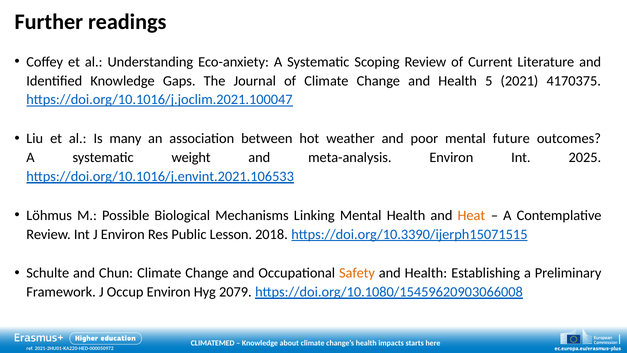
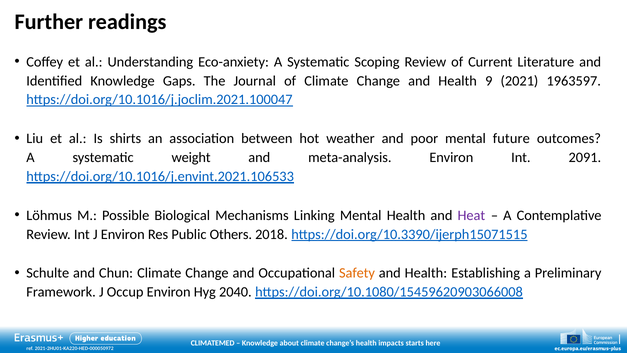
5: 5 -> 9
4170375: 4170375 -> 1963597
many: many -> shirts
2025: 2025 -> 2091
Heat colour: orange -> purple
Lesson: Lesson -> Others
2079: 2079 -> 2040
